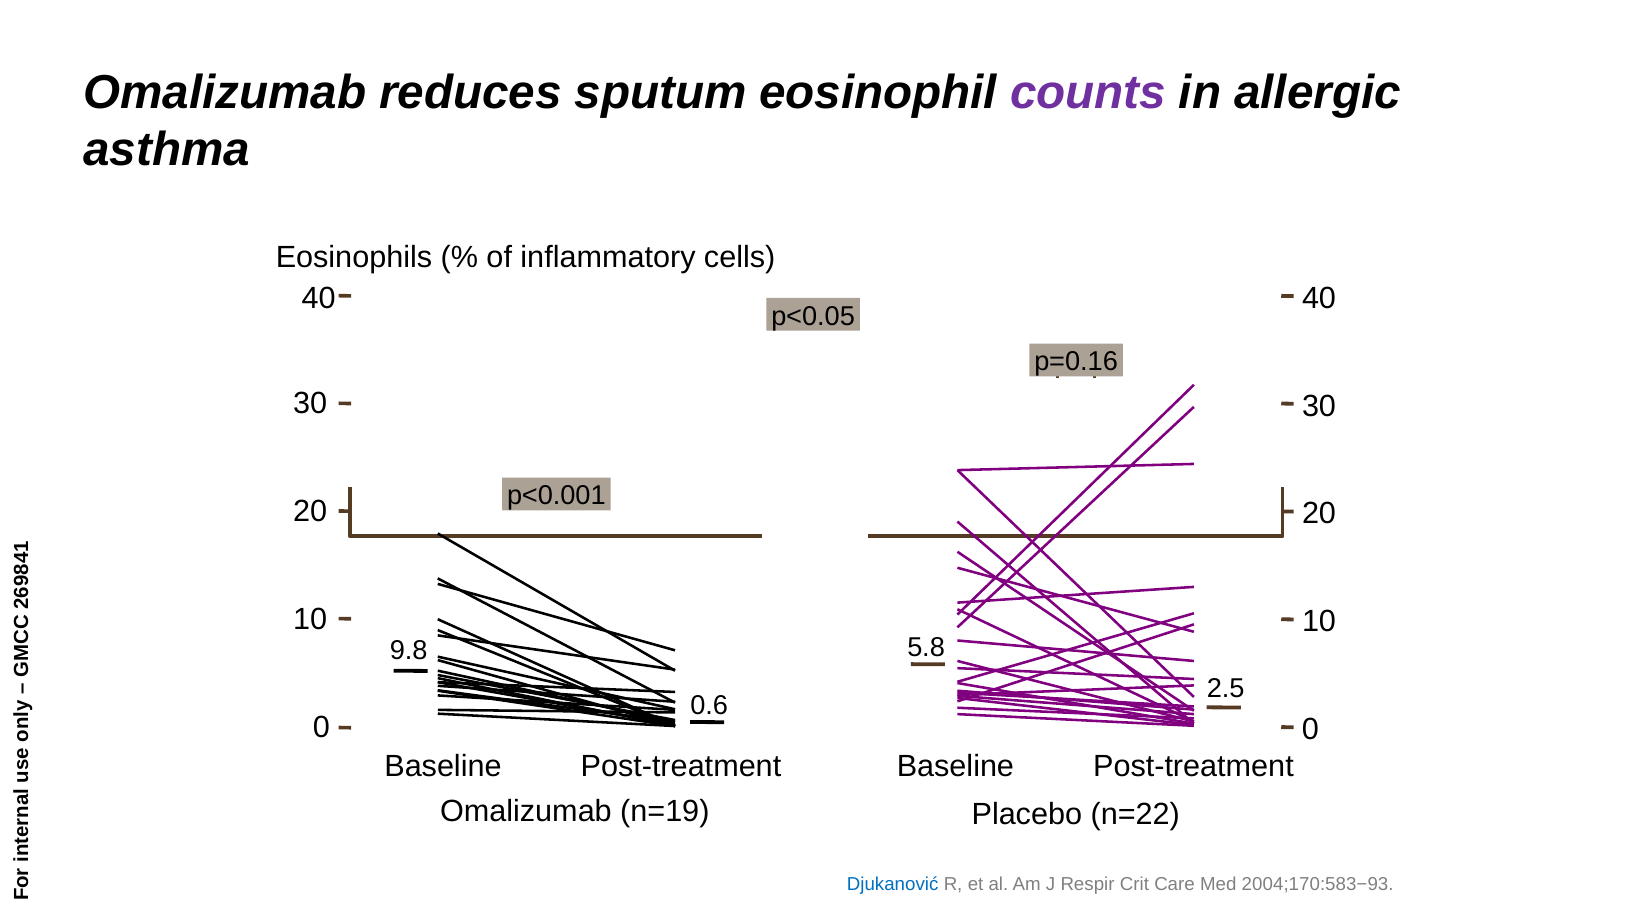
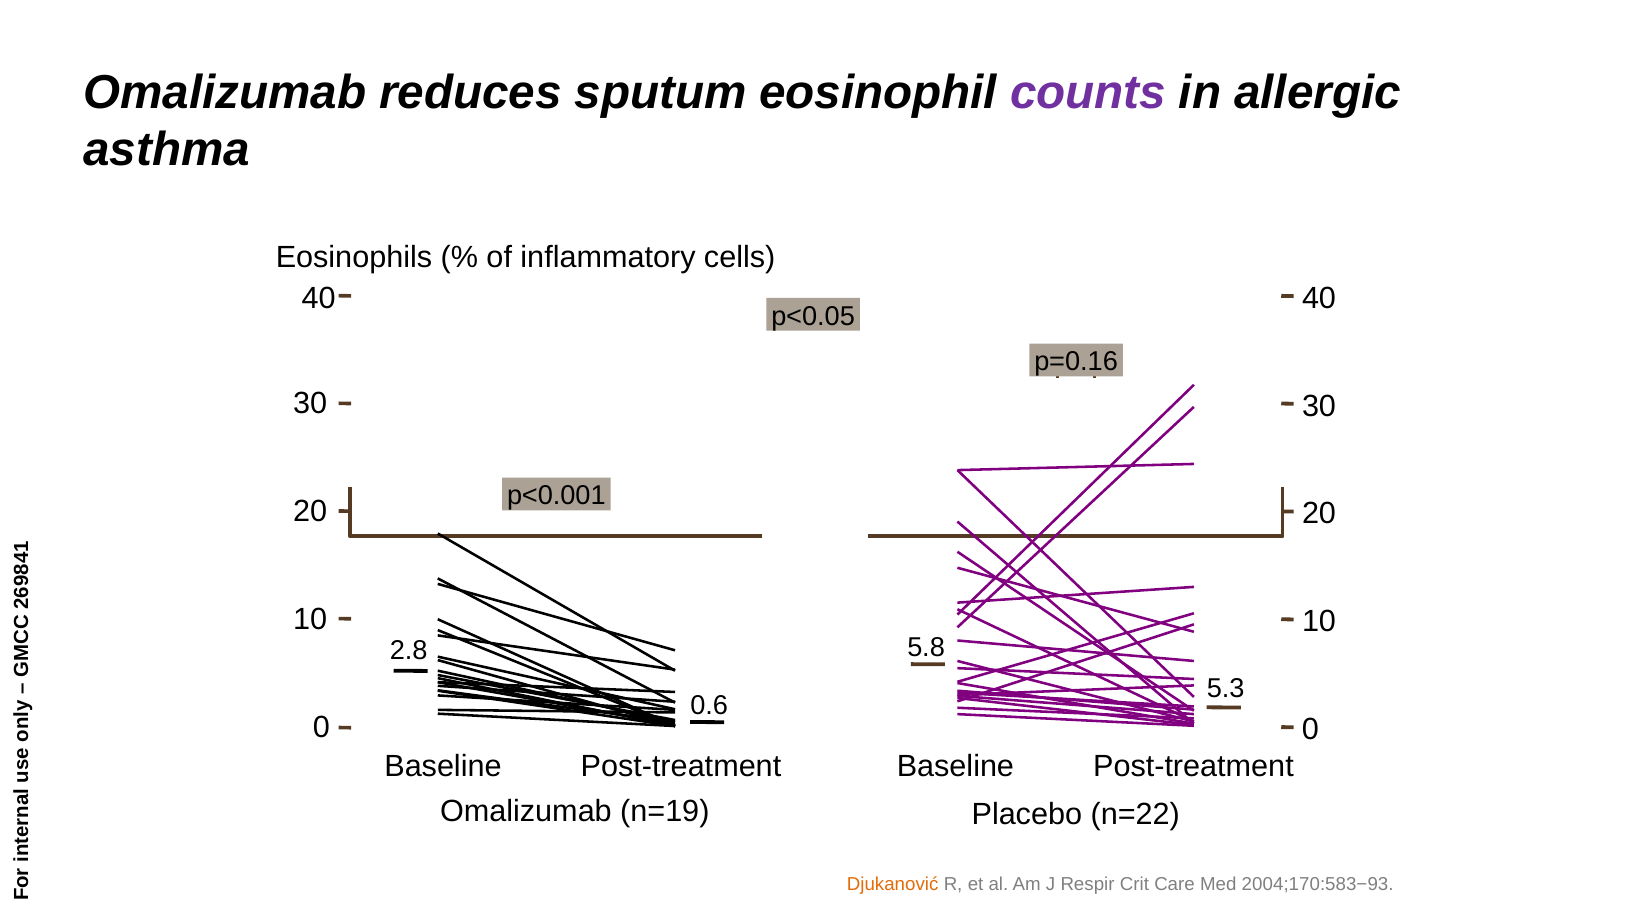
9.8: 9.8 -> 2.8
2.5: 2.5 -> 5.3
Djukanović colour: blue -> orange
